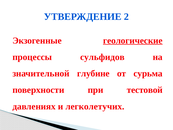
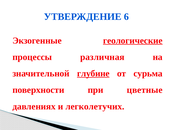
2: 2 -> 6
сульфидов: сульфидов -> различная
глубине underline: none -> present
тестовой: тестовой -> цветные
